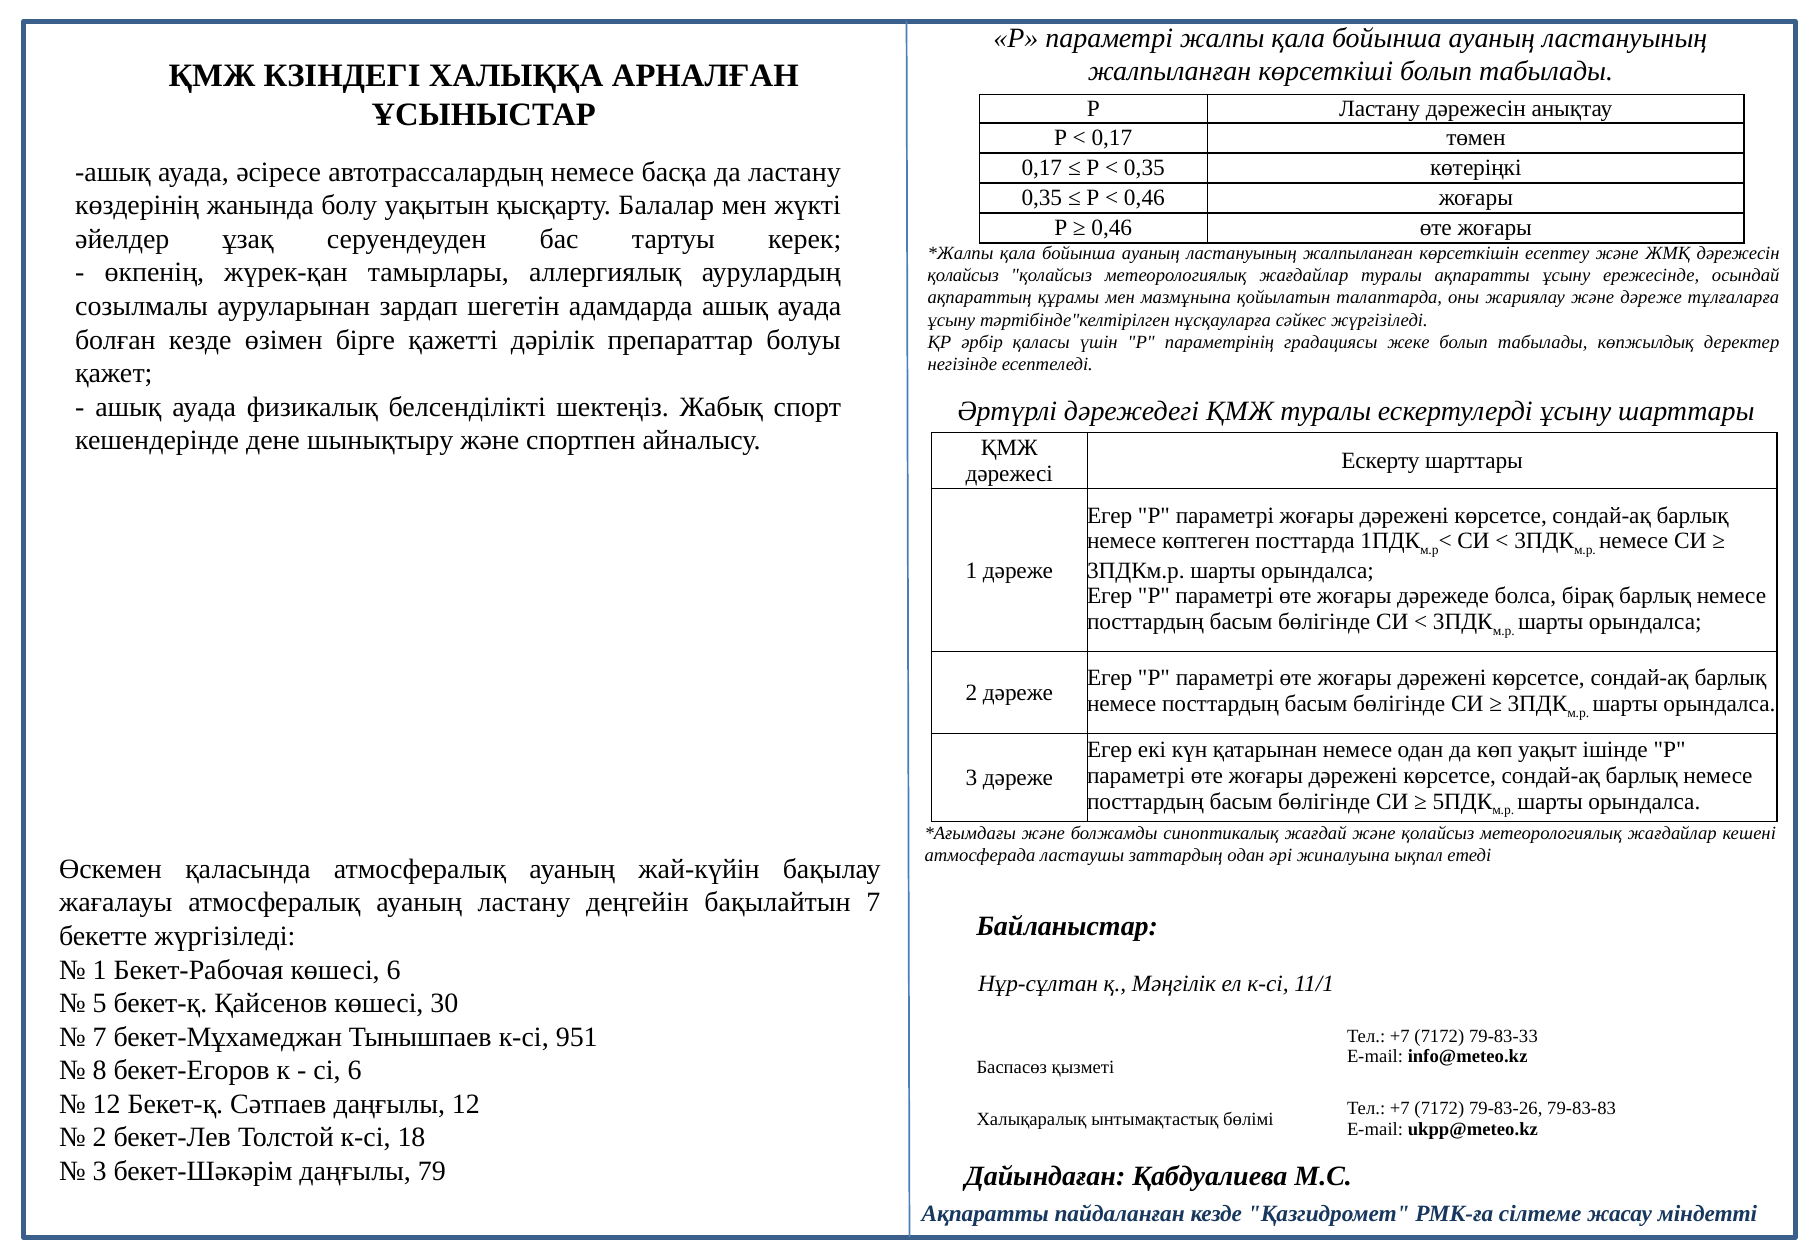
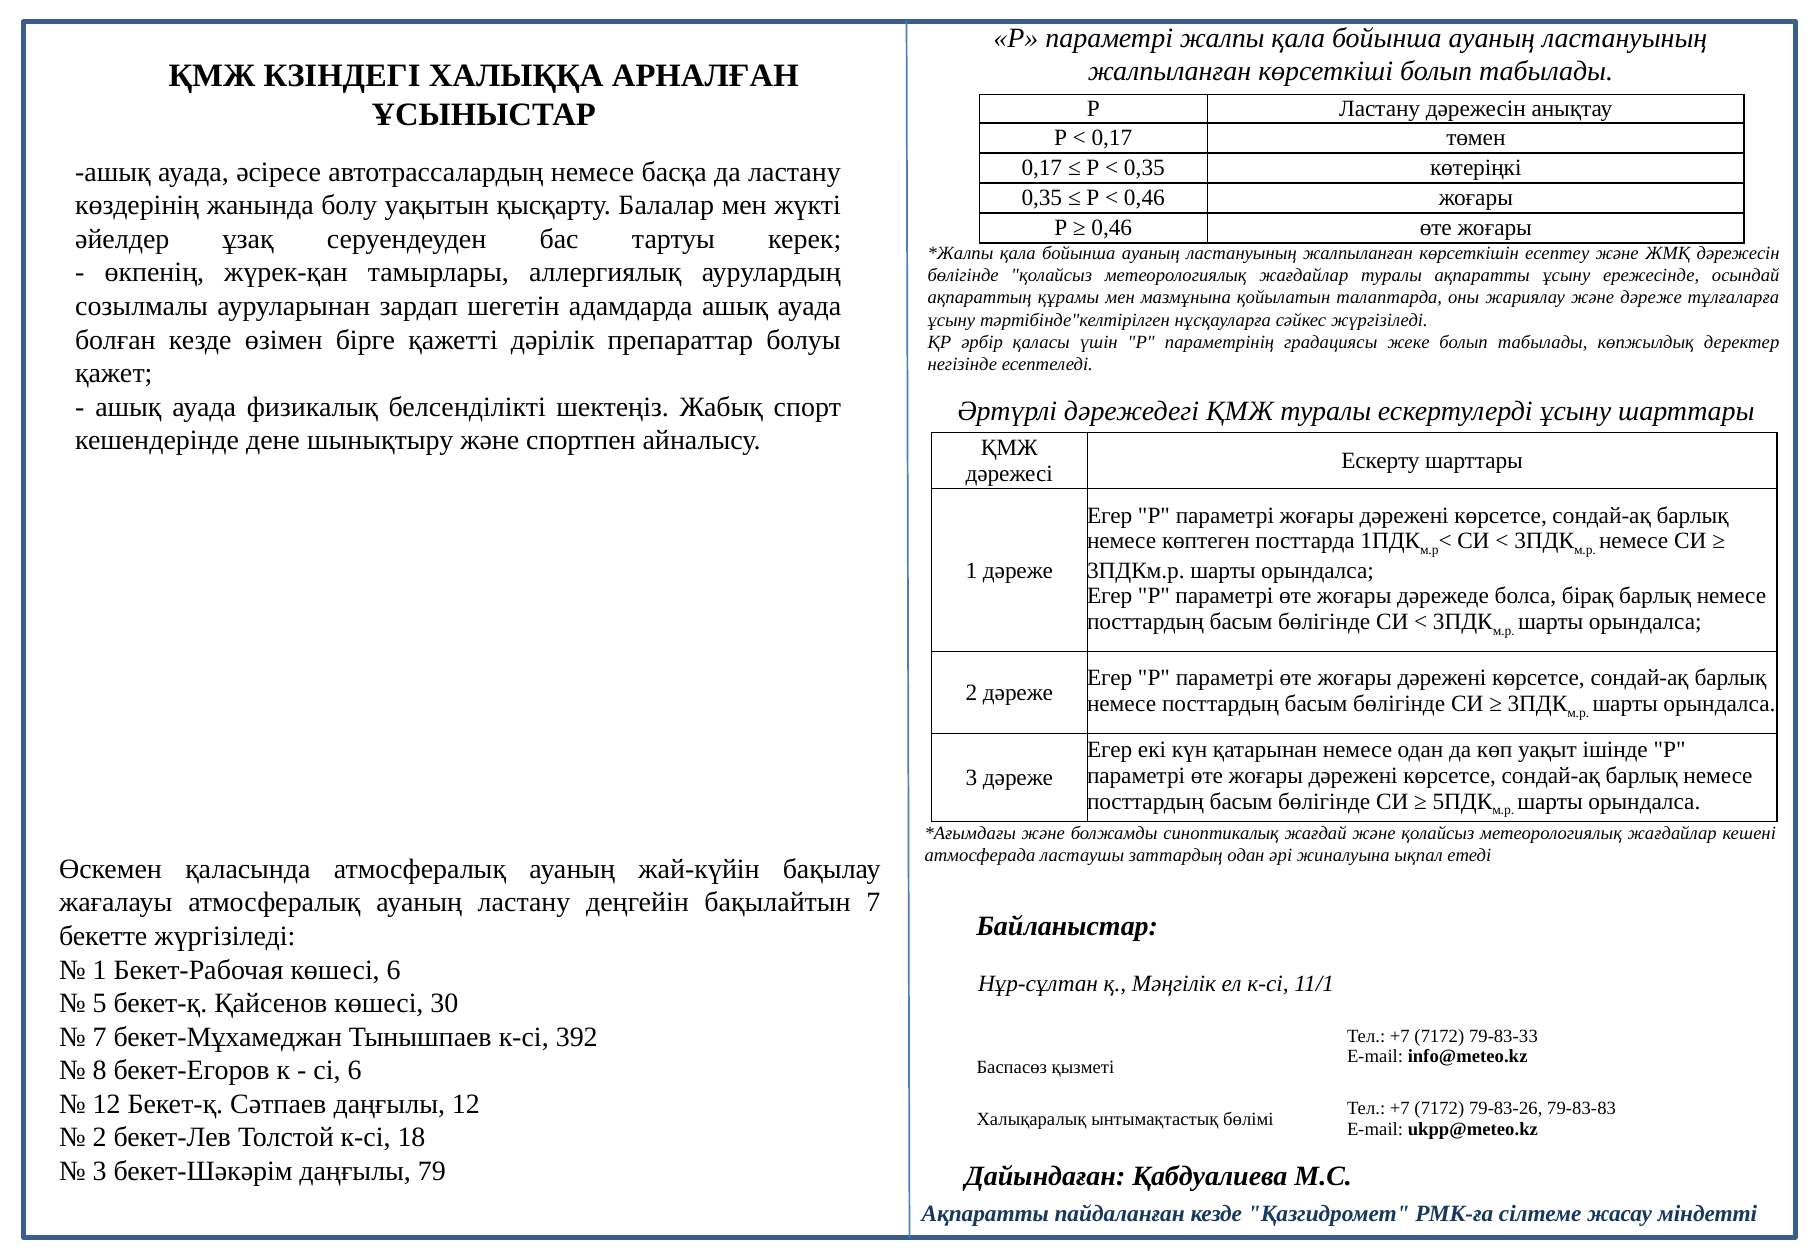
қолайсыз at (963, 275): қолайсыз -> бөлігінде
951: 951 -> 392
